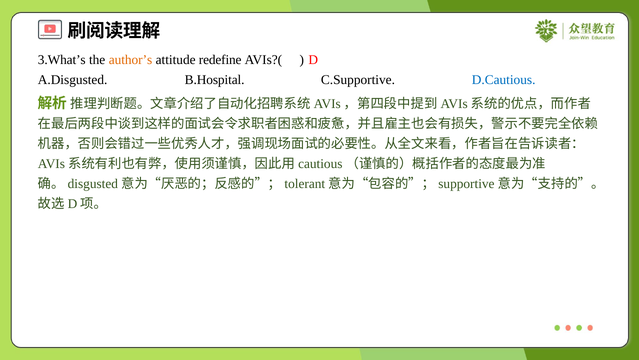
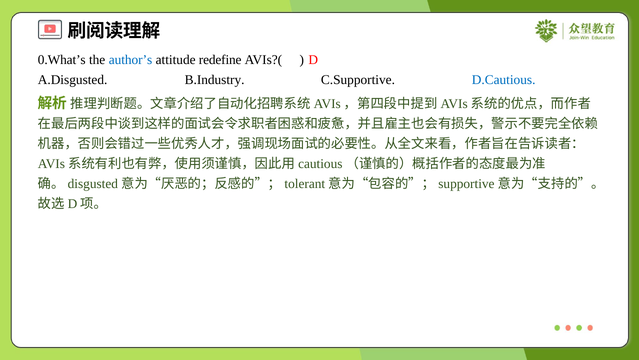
3.What’s: 3.What’s -> 0.What’s
author’s colour: orange -> blue
B.Hospital: B.Hospital -> B.Industry
